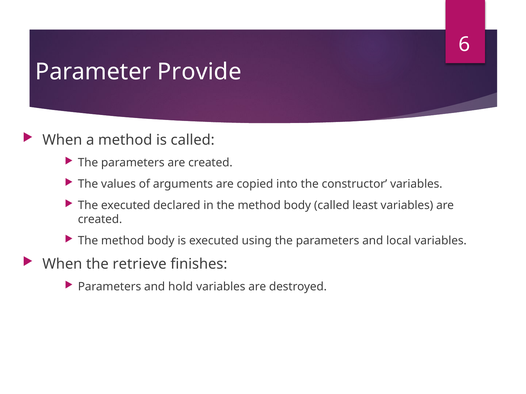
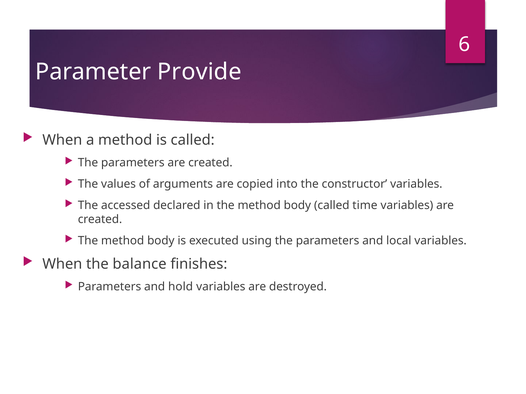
The executed: executed -> accessed
least: least -> time
retrieve: retrieve -> balance
